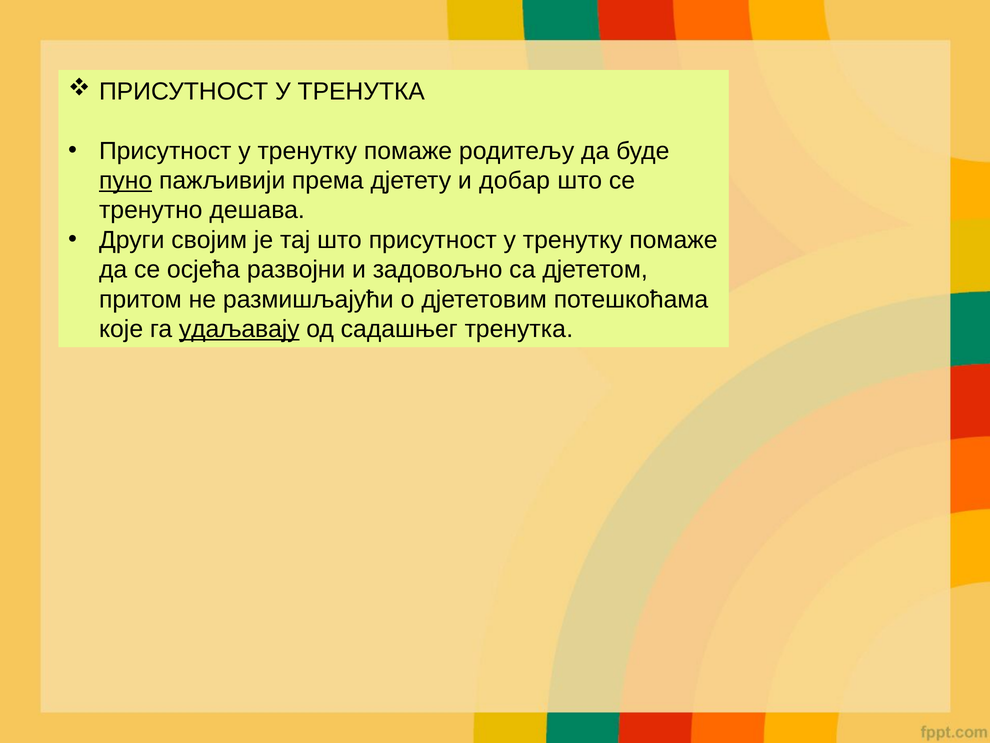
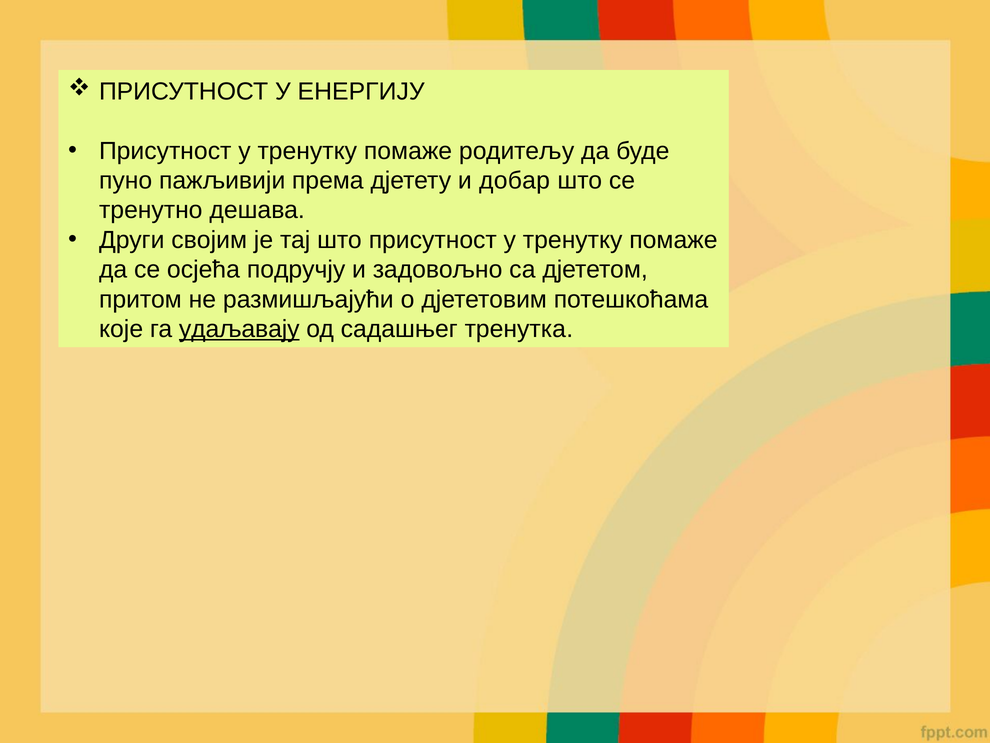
У ТРЕНУТКА: ТРЕНУТКА -> ЕНЕРГИЈУ
пуно underline: present -> none
развојни: развојни -> подручју
